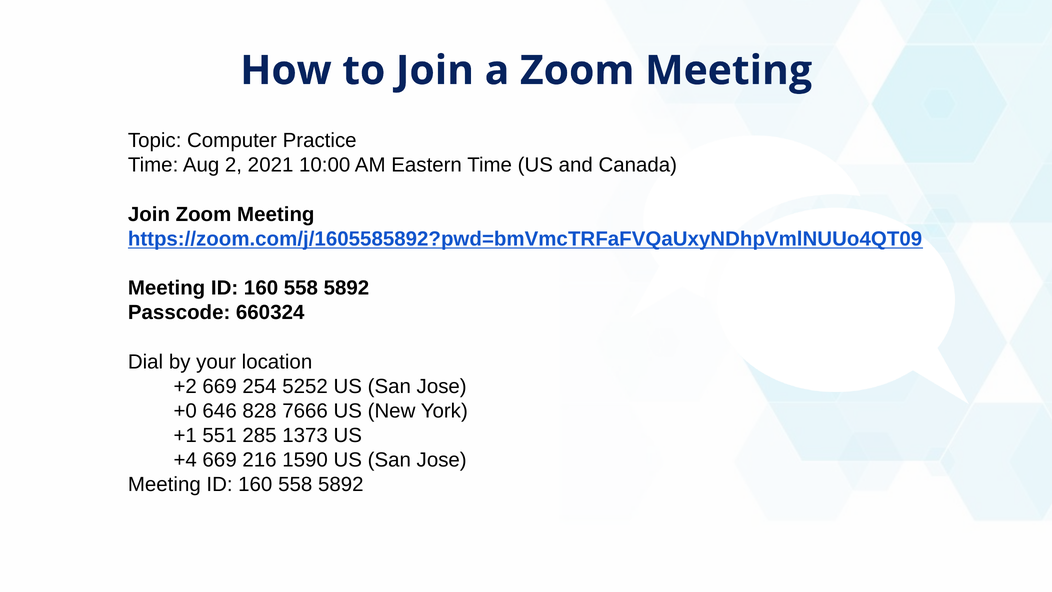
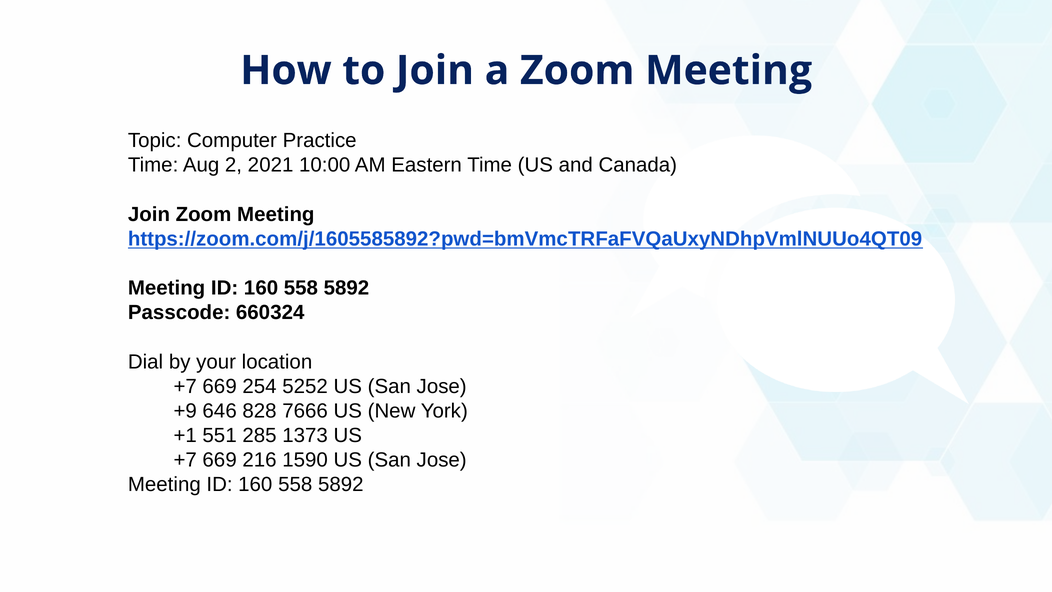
+2 at (185, 386): +2 -> +7
+0: +0 -> +9
+4 at (185, 460): +4 -> +7
